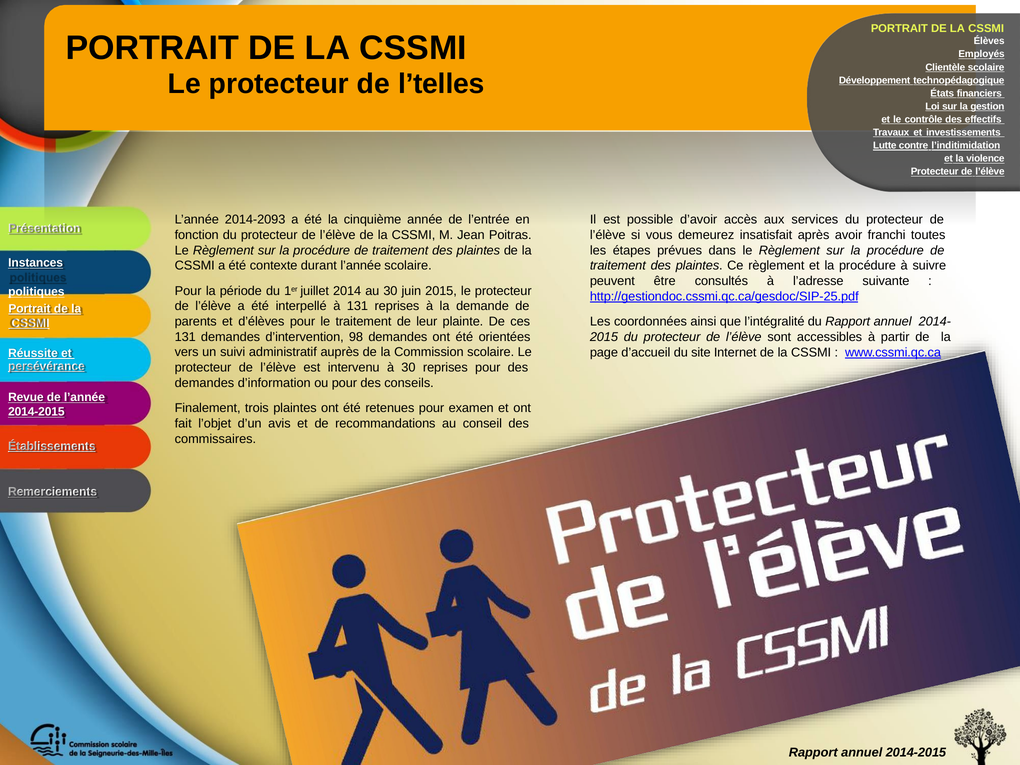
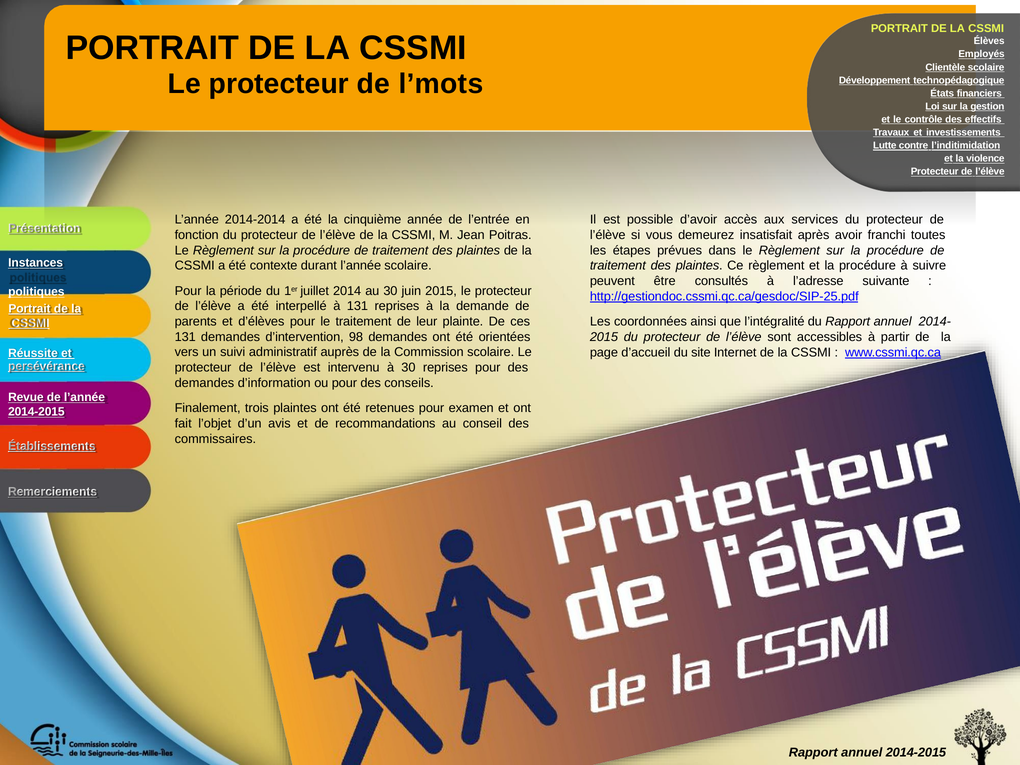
l’telles: l’telles -> l’mots
2014-2093: 2014-2093 -> 2014-2014
